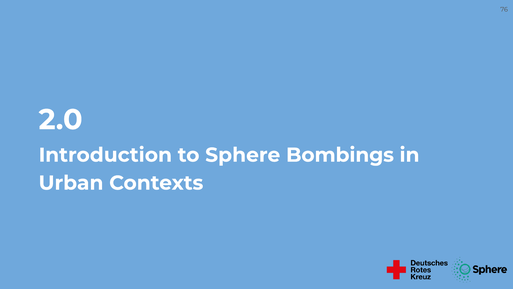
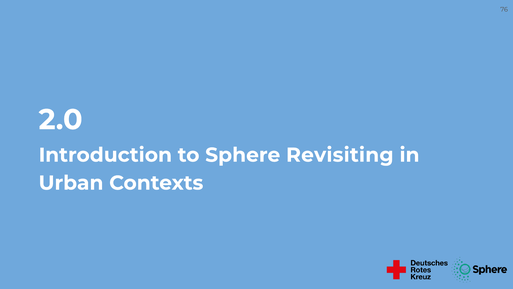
Bombings: Bombings -> Revisiting
